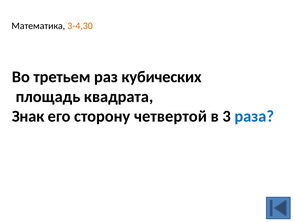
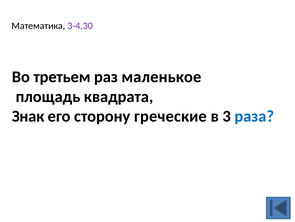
3-4,30 colour: orange -> purple
кубических: кубических -> маленькое
четвертой: четвертой -> греческие
